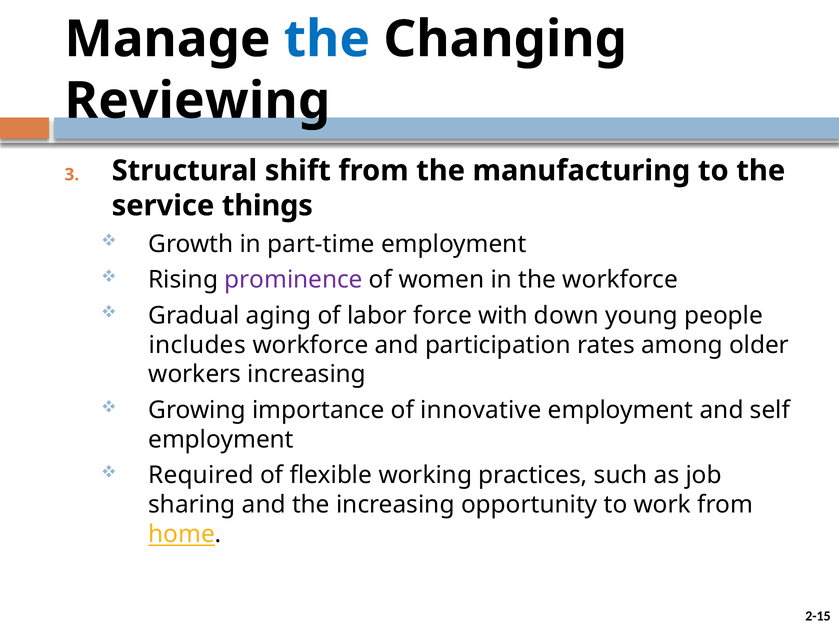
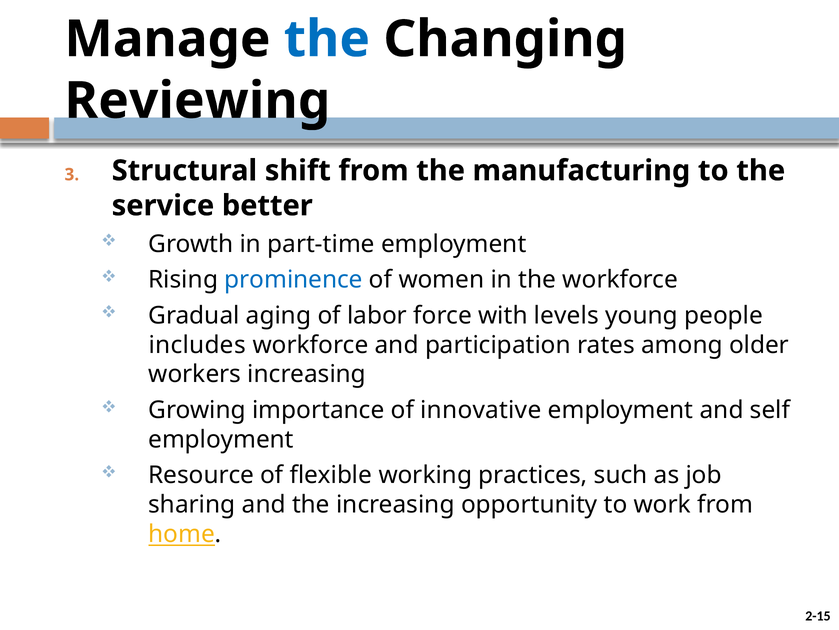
things: things -> better
prominence colour: purple -> blue
down: down -> levels
Required: Required -> Resource
